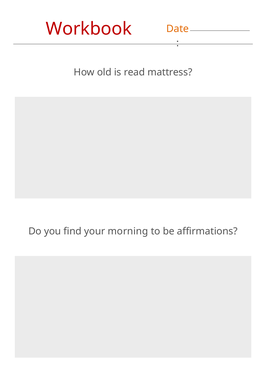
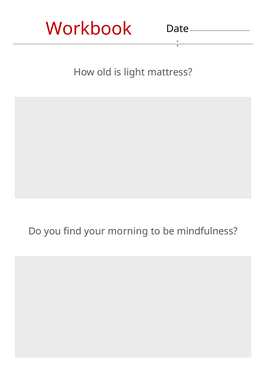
Date colour: orange -> black
read: read -> light
affirmations: affirmations -> mindfulness
